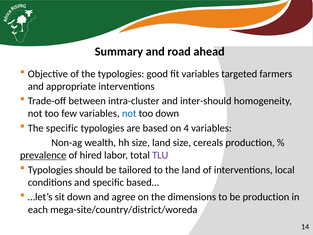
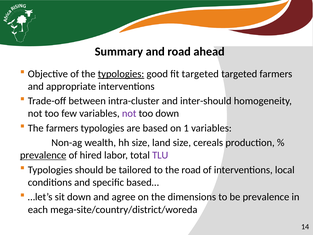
typologies at (121, 74) underline: none -> present
fit variables: variables -> targeted
not at (129, 113) colour: blue -> purple
The specific: specific -> farmers
4: 4 -> 1
the land: land -> road
be production: production -> prevalence
